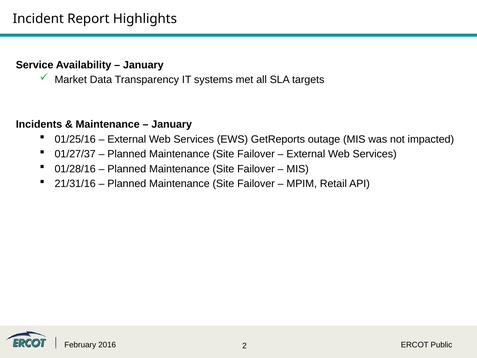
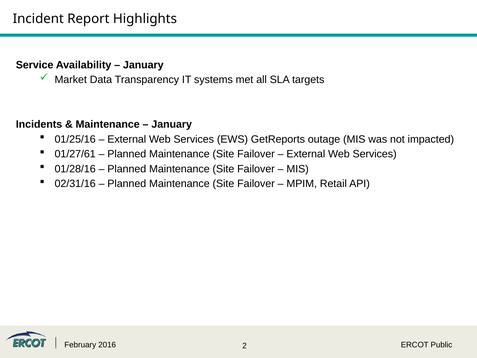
01/27/37: 01/27/37 -> 01/27/61
21/31/16: 21/31/16 -> 02/31/16
